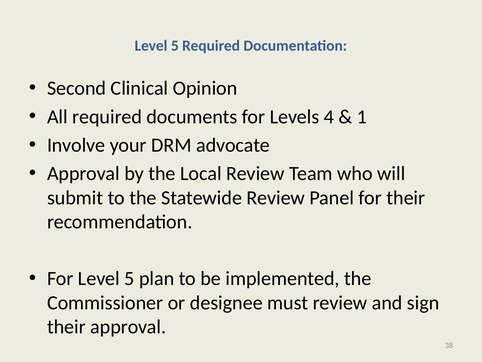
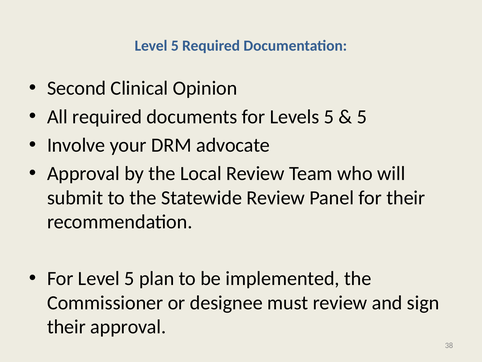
Levels 4: 4 -> 5
1 at (362, 117): 1 -> 5
